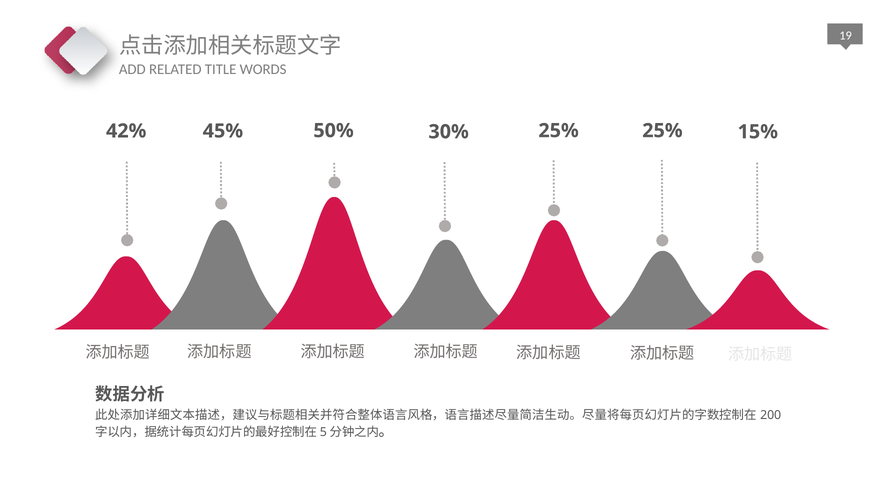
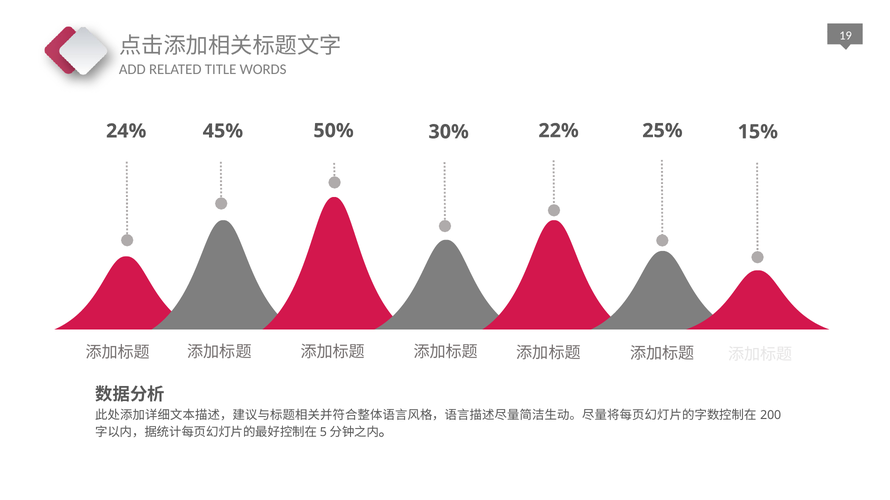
25% at (559, 131): 25% -> 22%
42%: 42% -> 24%
